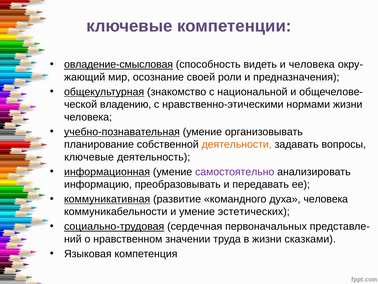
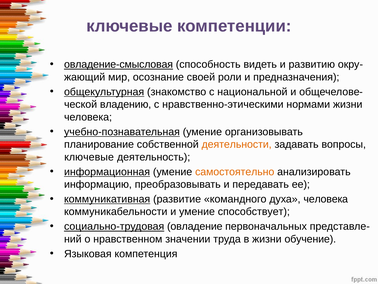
и человека: человека -> развитию
самостоятельно colour: purple -> orange
эстетических: эстетических -> способствует
сердечная: сердечная -> овладение
сказками: сказками -> обучение
